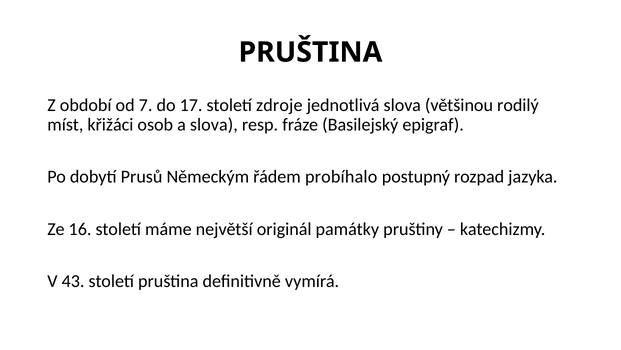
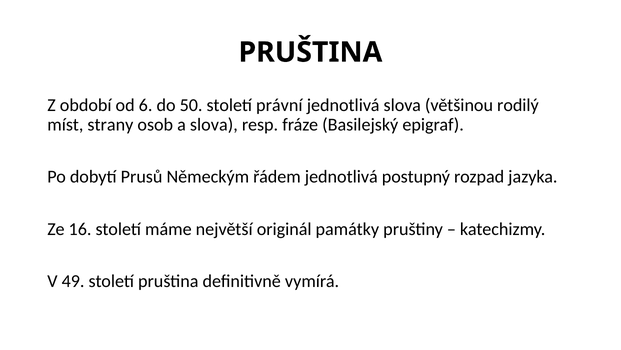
7: 7 -> 6
17: 17 -> 50
zdroje: zdroje -> právní
křižáci: křižáci -> strany
řádem probíhalo: probíhalo -> jednotlivá
43: 43 -> 49
